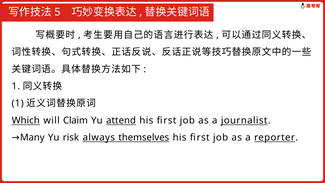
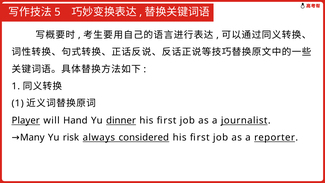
Which: Which -> Player
Claim: Claim -> Hand
attend: attend -> dinner
themselves: themselves -> considered
